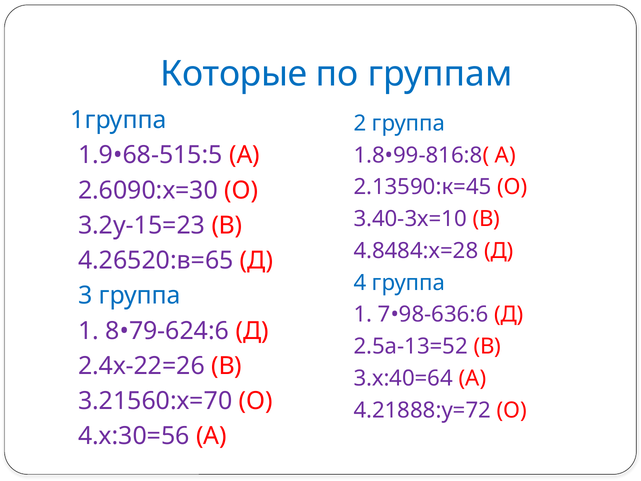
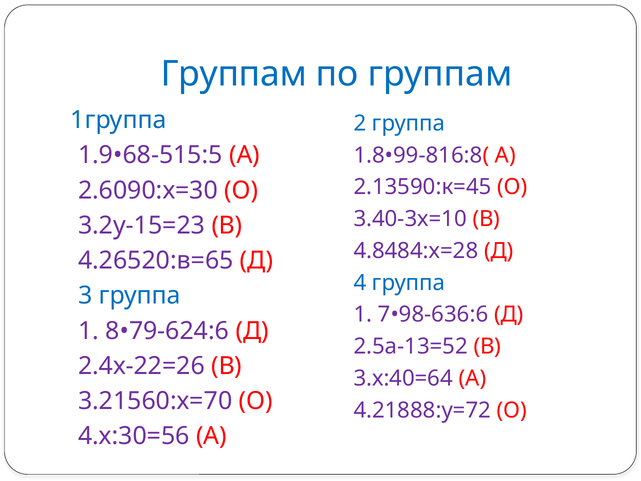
Которые at (234, 74): Которые -> Группам
